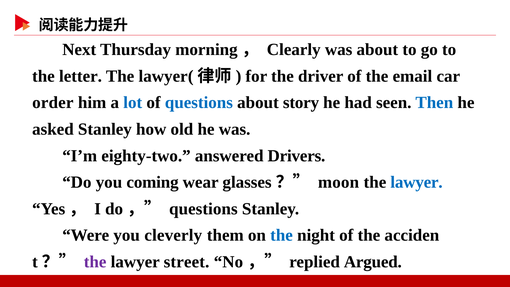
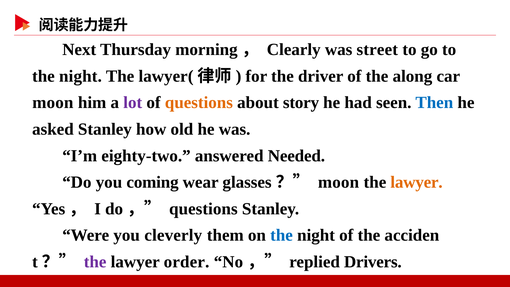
was about: about -> street
letter at (81, 76): letter -> night
email: email -> along
order at (53, 103): order -> moon
lot colour: blue -> purple
questions at (199, 103) colour: blue -> orange
Drivers: Drivers -> Needed
lawyer at (417, 182) colour: blue -> orange
street: street -> order
Argued: Argued -> Drivers
